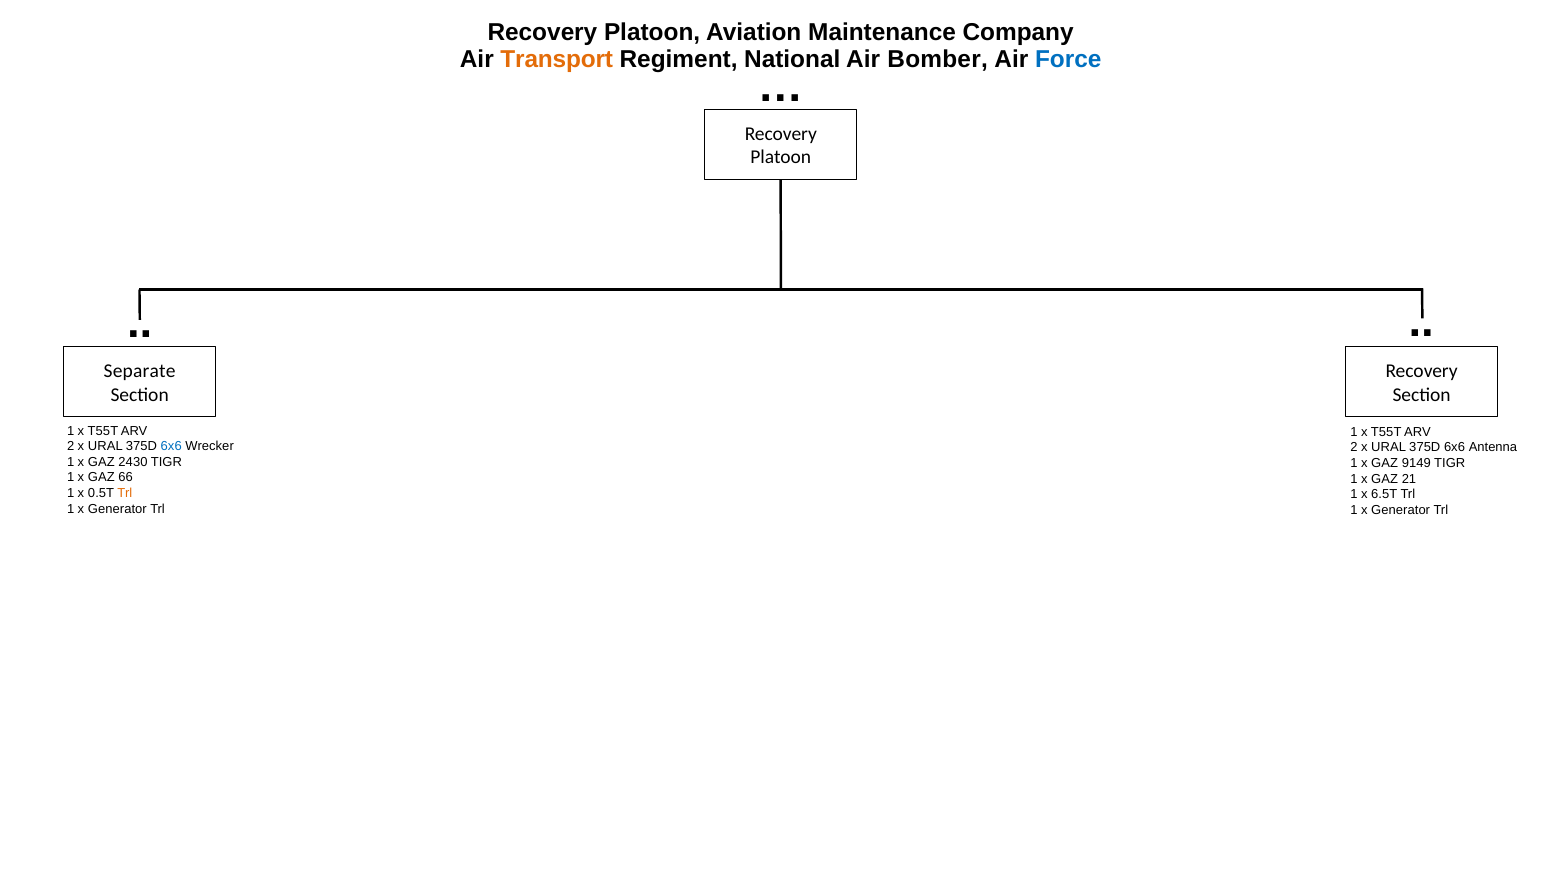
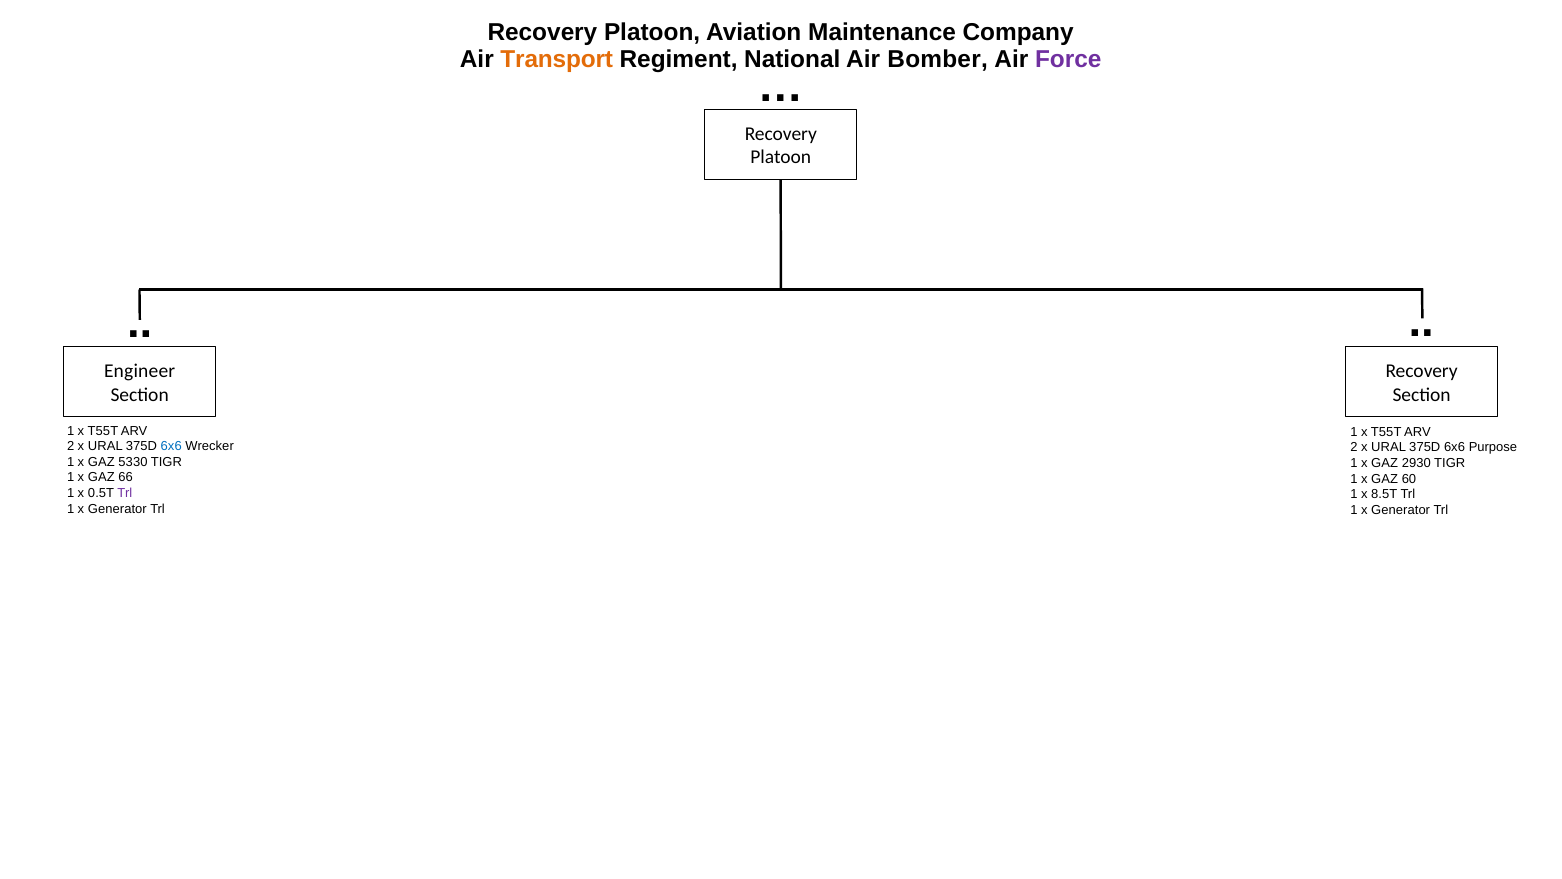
Force colour: blue -> purple
Separate: Separate -> Engineer
Antenna: Antenna -> Purpose
2430: 2430 -> 5330
9149: 9149 -> 2930
21: 21 -> 60
Trl at (125, 493) colour: orange -> purple
6.5T: 6.5T -> 8.5T
